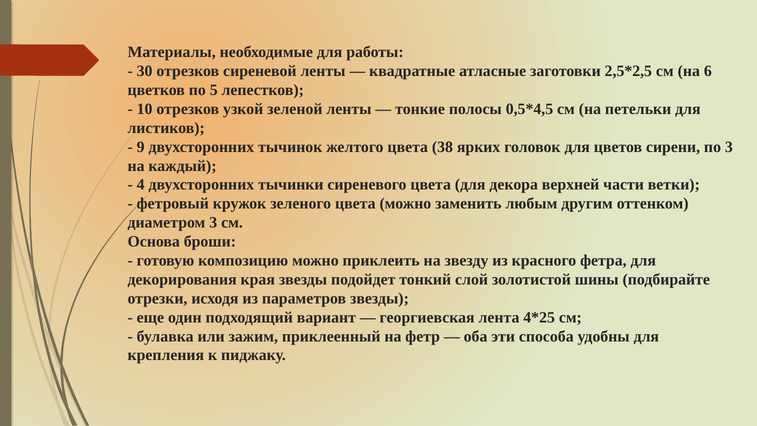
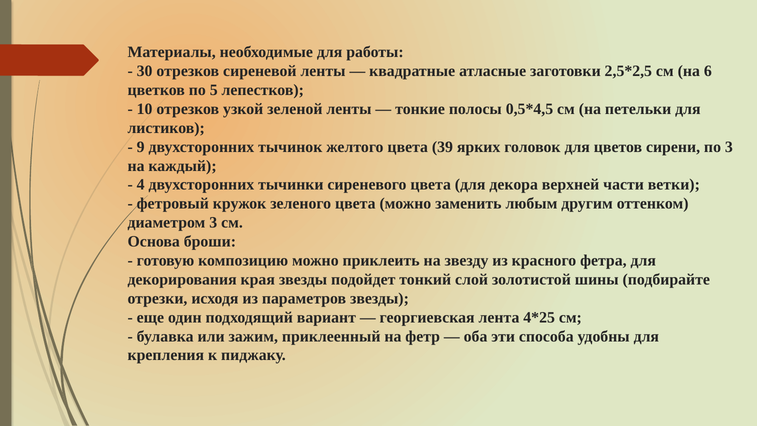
38: 38 -> 39
